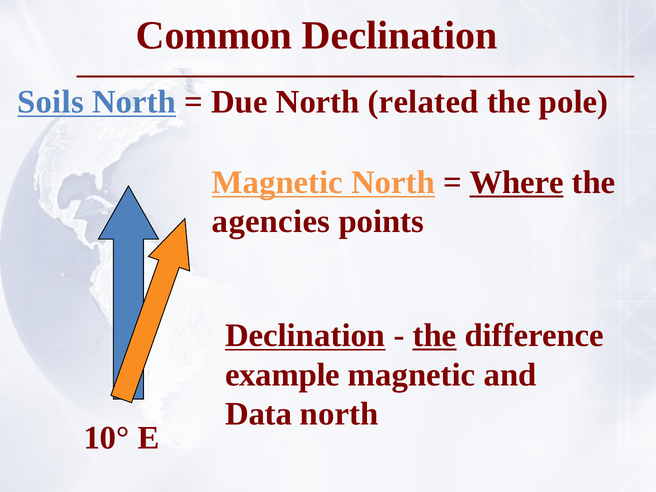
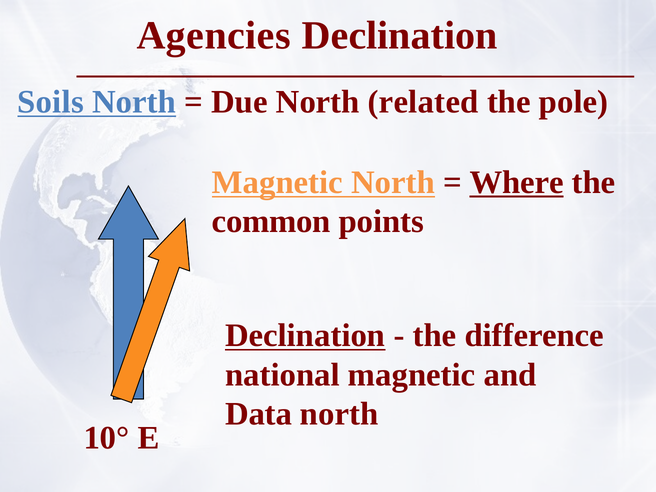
Common: Common -> Agencies
agencies: agencies -> common
the at (434, 335) underline: present -> none
example: example -> national
